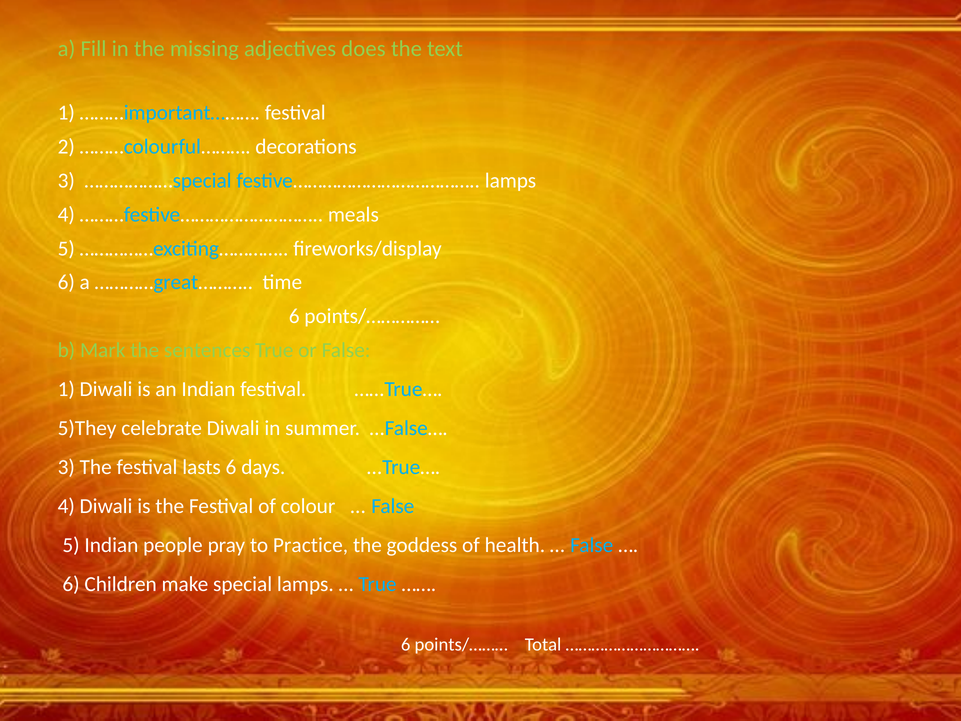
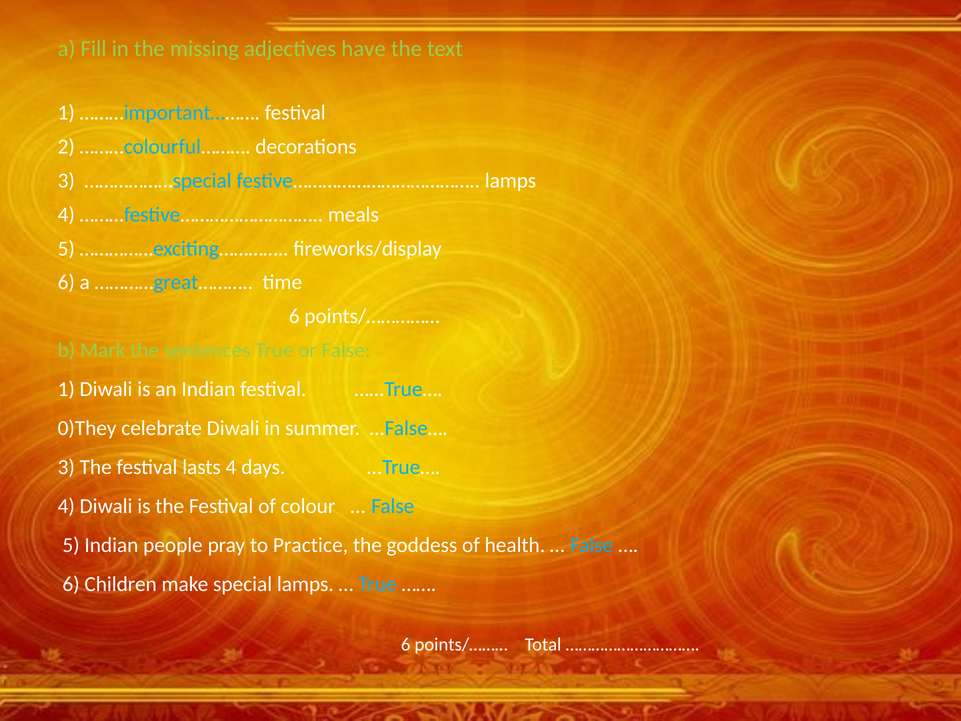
does: does -> have
5)They: 5)They -> 0)They
lasts 6: 6 -> 4
